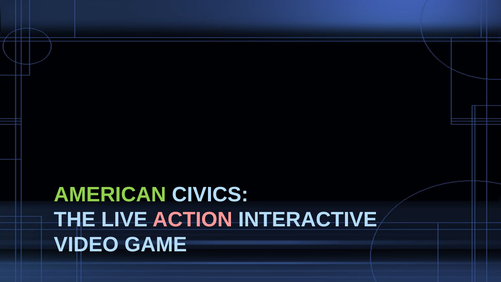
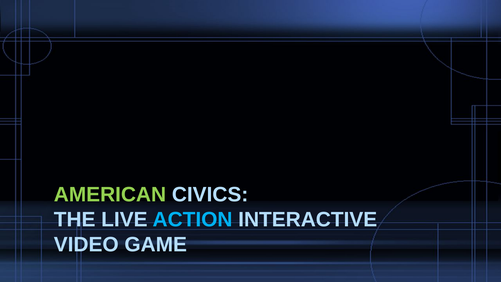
ACTION colour: pink -> light blue
